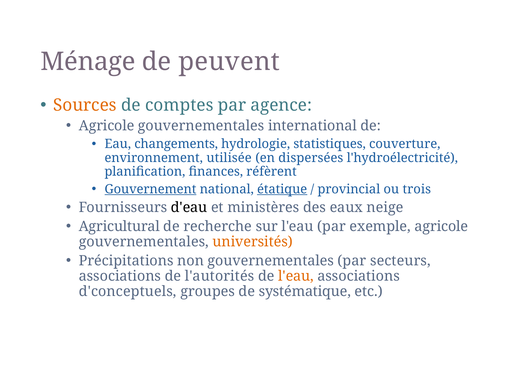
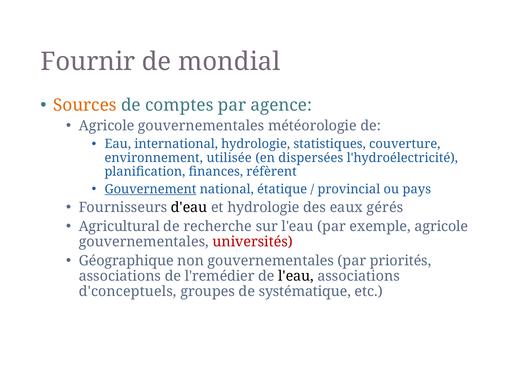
Ménage: Ménage -> Fournir
peuvent: peuvent -> mondial
international: international -> météorologie
changements: changements -> international
étatique underline: present -> none
trois: trois -> pays
et ministères: ministères -> hydrologie
neige: neige -> gérés
universités colour: orange -> red
Précipitations: Précipitations -> Géographique
secteurs: secteurs -> priorités
l'autorités: l'autorités -> l'remédier
l'eau at (296, 276) colour: orange -> black
